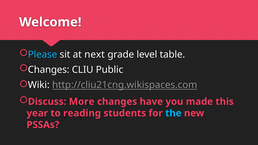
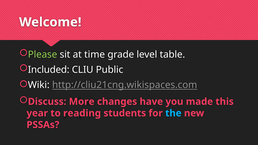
Please colour: light blue -> light green
next: next -> time
Changes at (49, 70): Changes -> Included
